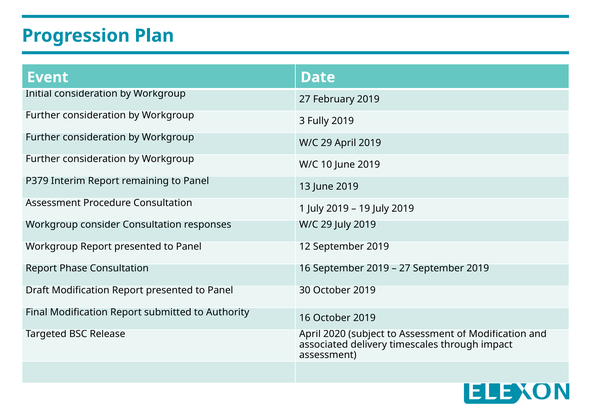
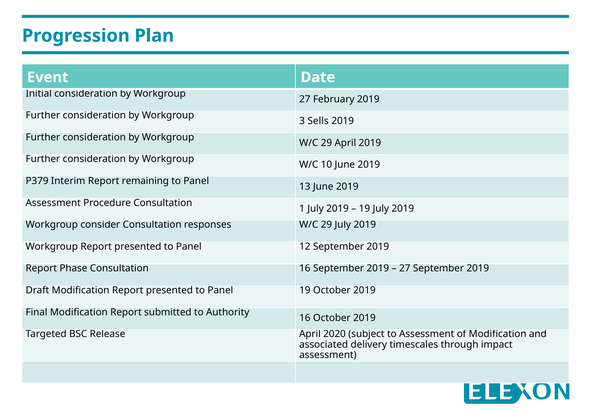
Fully: Fully -> Sells
Panel 30: 30 -> 19
